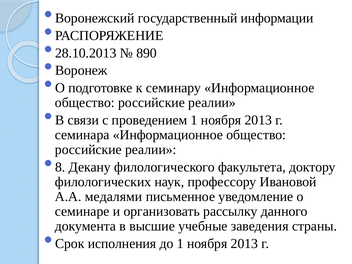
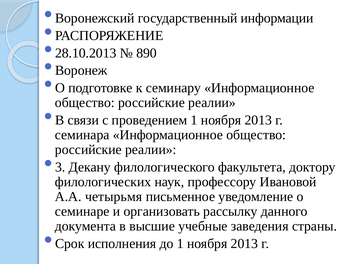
8: 8 -> 3
медалями: медалями -> четырьмя
